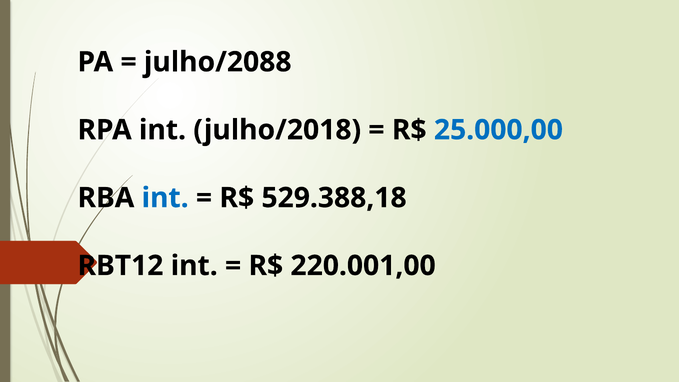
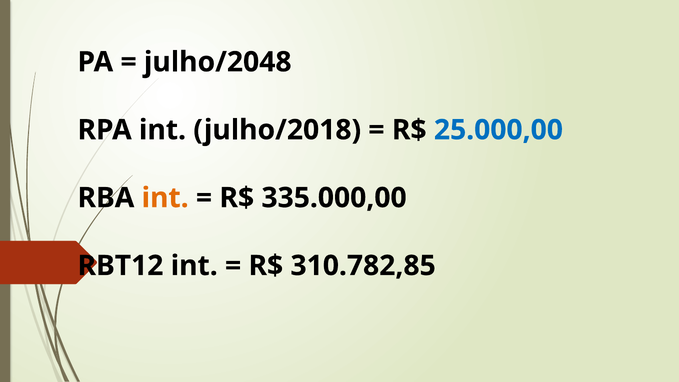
julho/2088: julho/2088 -> julho/2048
int at (165, 198) colour: blue -> orange
529.388,18: 529.388,18 -> 335.000,00
220.001,00: 220.001,00 -> 310.782,85
